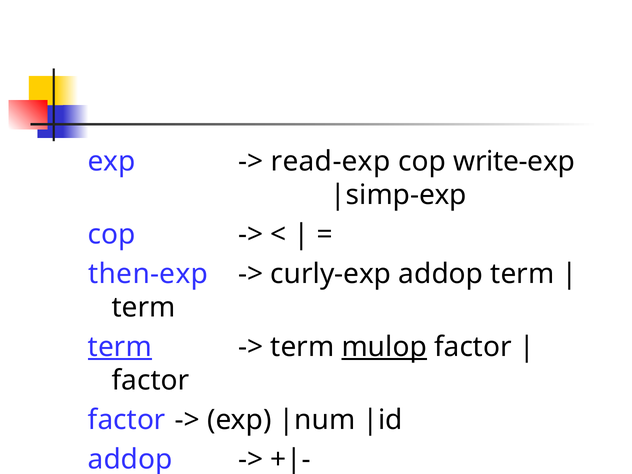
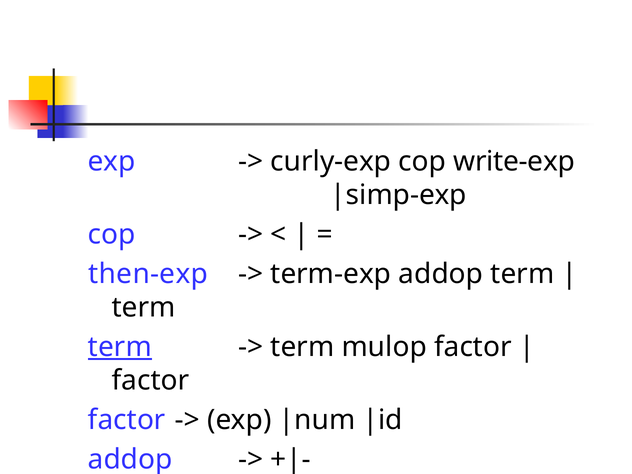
read-exp: read-exp -> curly-exp
curly-exp: curly-exp -> term-exp
mulop at (384, 347) underline: present -> none
